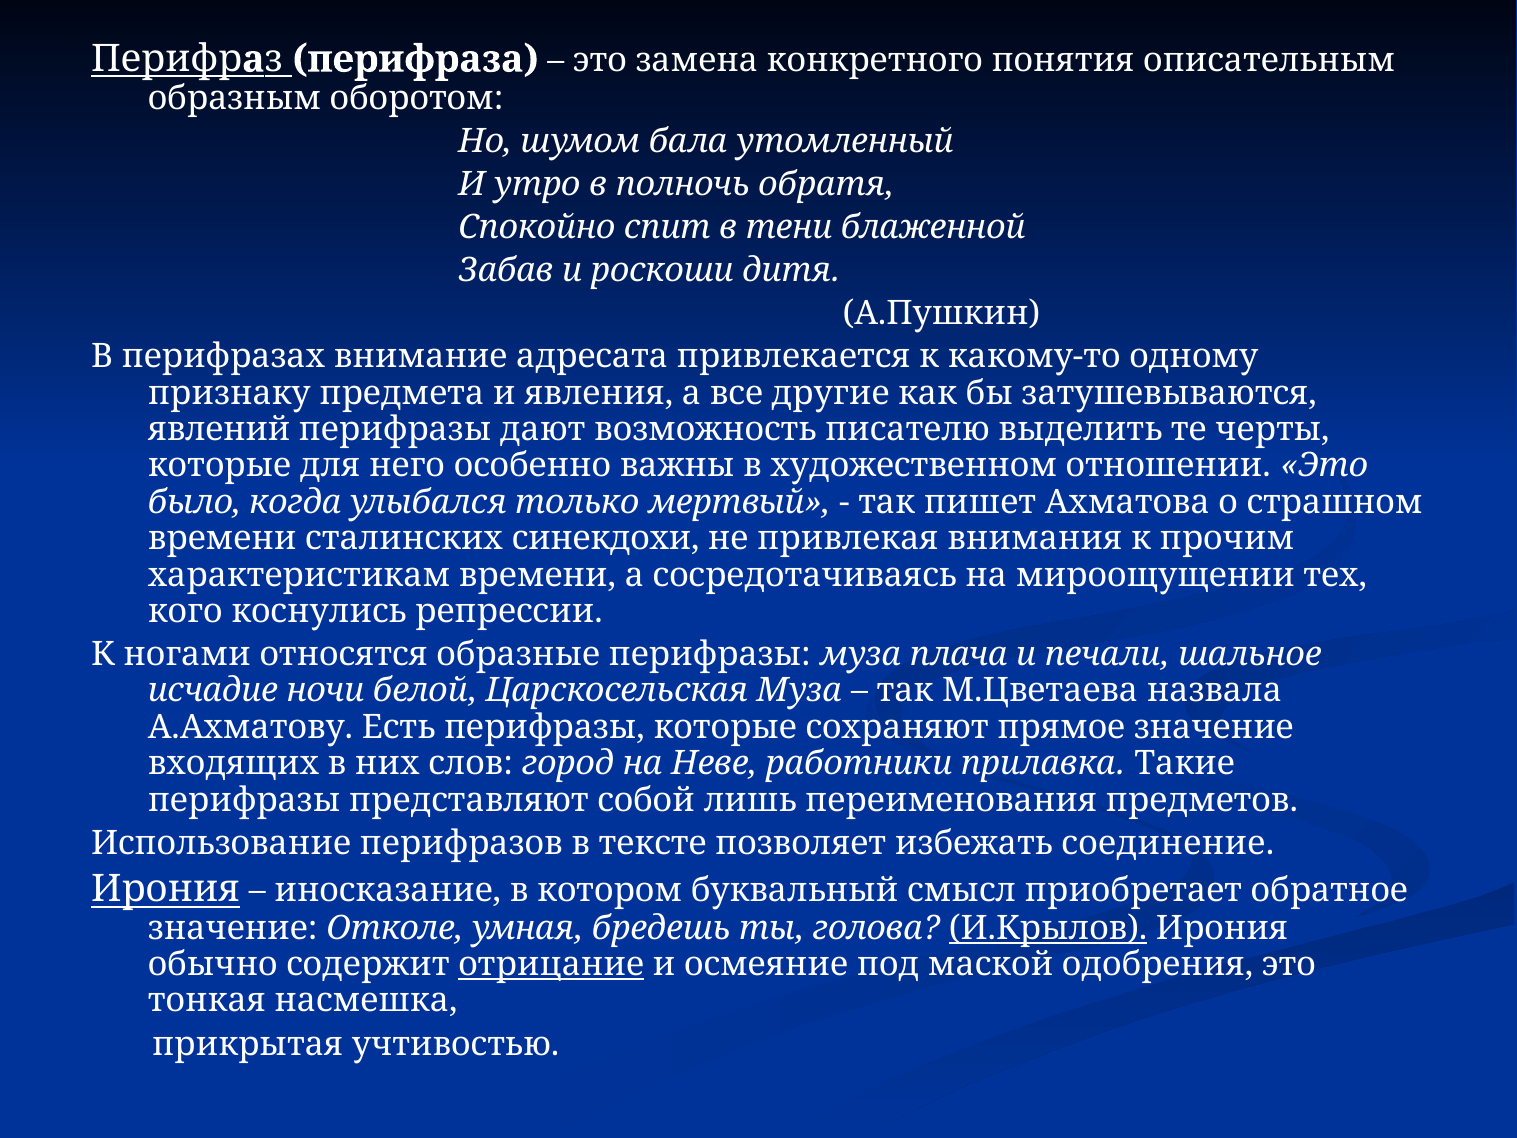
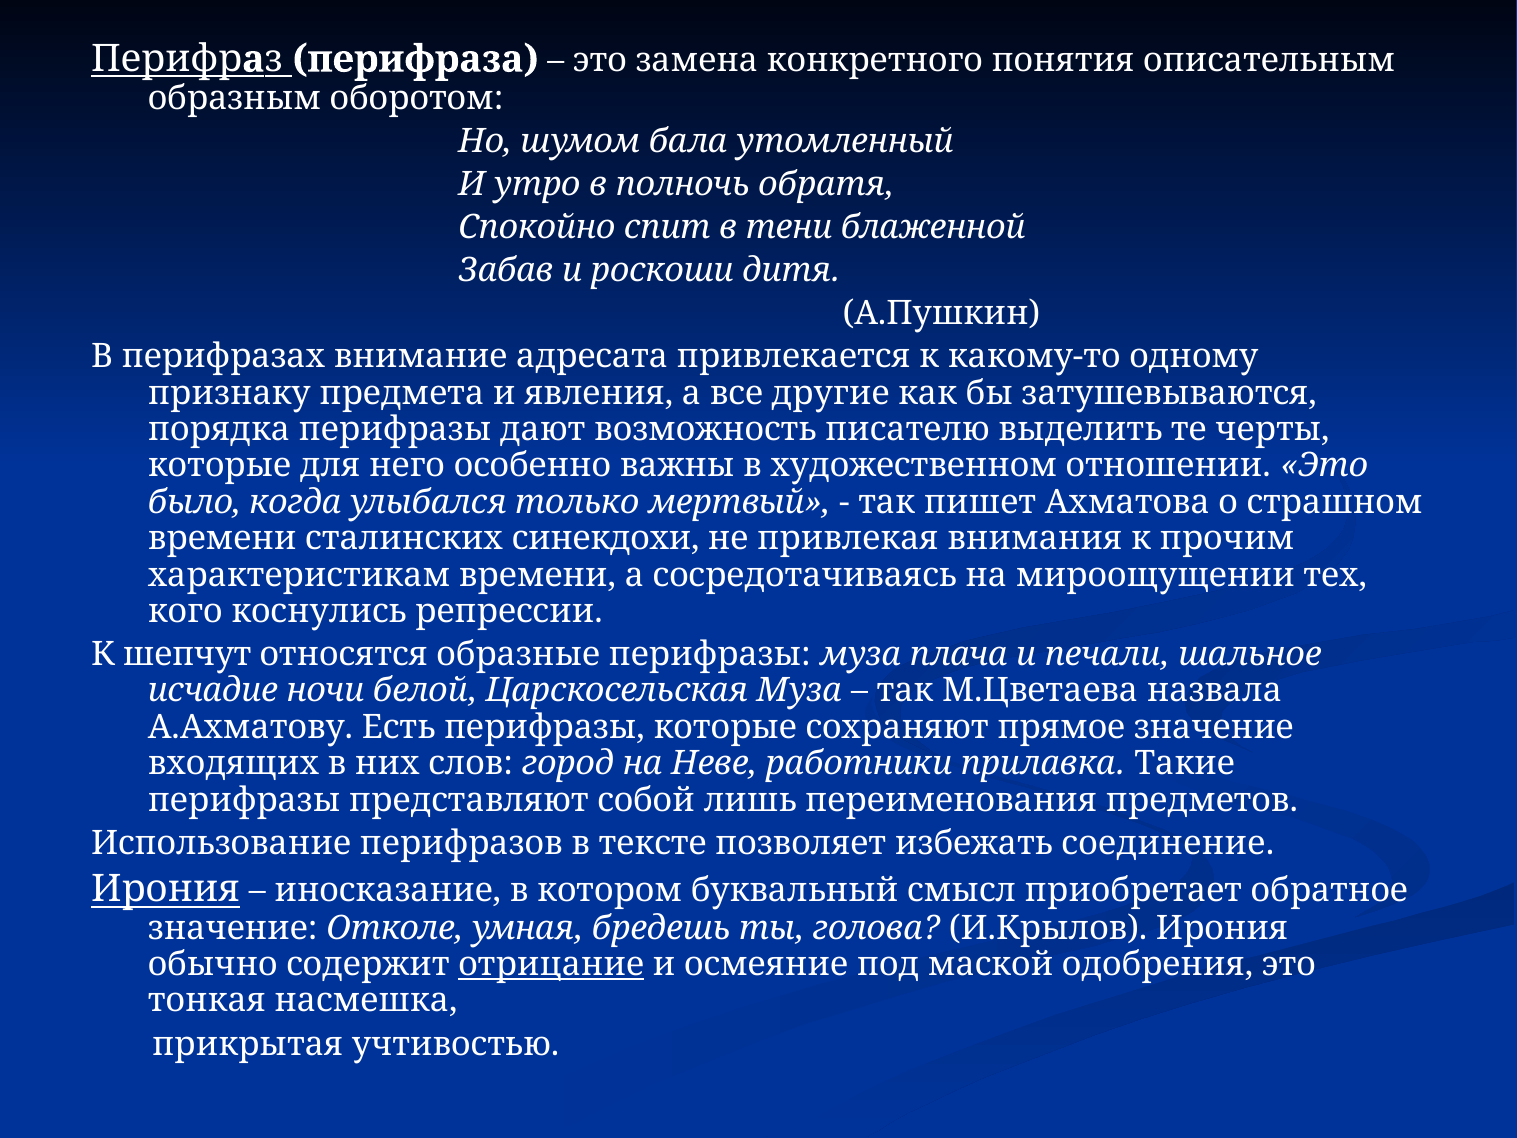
явлений: явлений -> порядка
ногами: ногами -> шепчут
И.Крылов underline: present -> none
